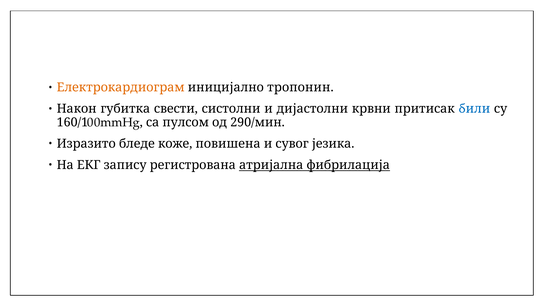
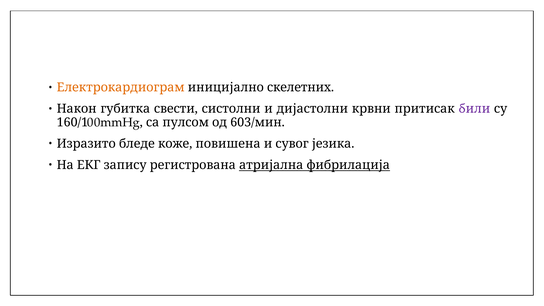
тропонин: тропонин -> скелетних
били colour: blue -> purple
290/мин: 290/мин -> 603/мин
